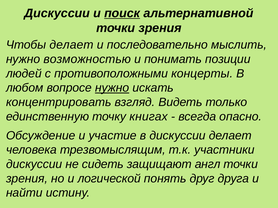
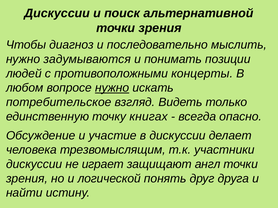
поиск underline: present -> none
Чтобы делает: делает -> диагноз
возможностью: возможностью -> задумываются
концентрировать: концентрировать -> потребительское
сидеть: сидеть -> играет
